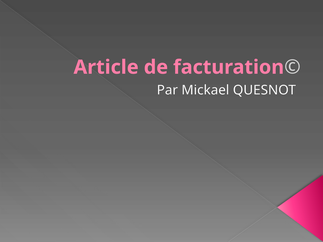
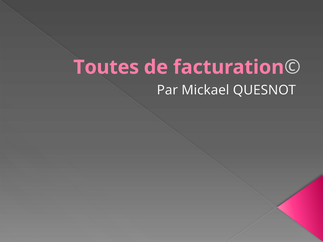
Article: Article -> Toutes
